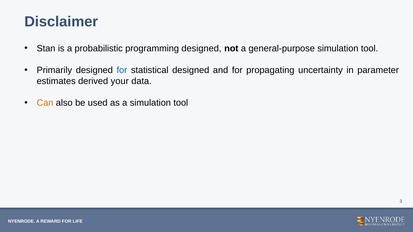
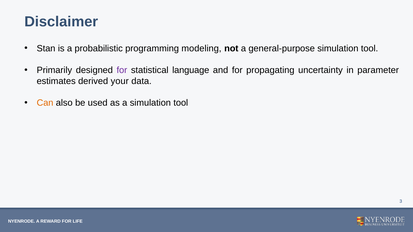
programming designed: designed -> modeling
for at (122, 70) colour: blue -> purple
statistical designed: designed -> language
